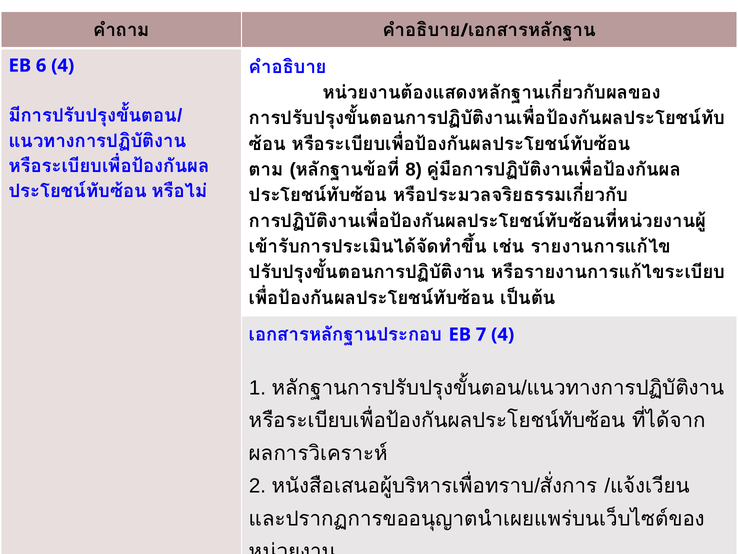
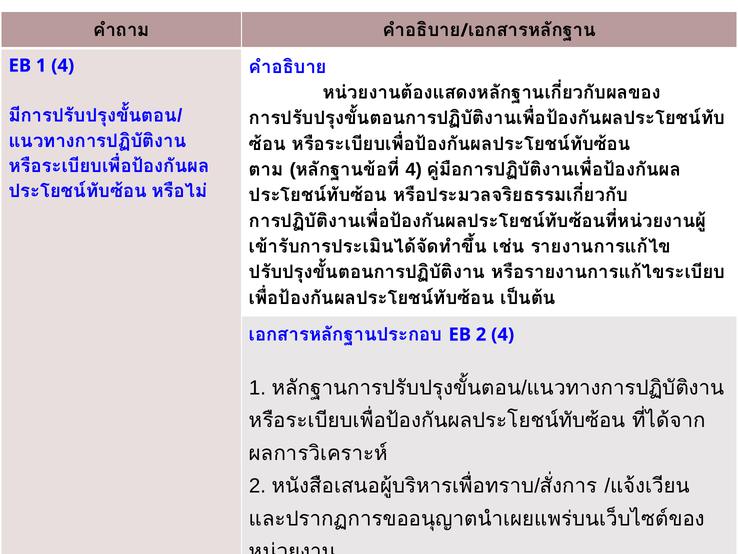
EB 6: 6 -> 1
8 at (414, 170): 8 -> 4
EB 7: 7 -> 2
